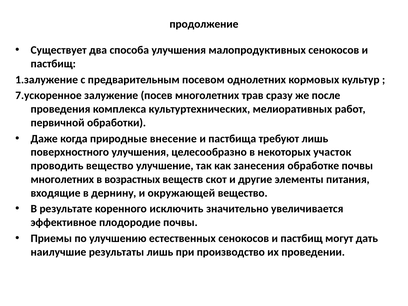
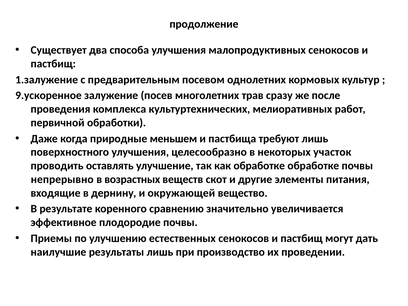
7.ускоренное: 7.ускоренное -> 9.ускоренное
внесение: внесение -> меньшем
проводить вещество: вещество -> оставлять
как занесения: занесения -> обработке
многолетних at (62, 179): многолетних -> непрерывно
исключить: исключить -> сравнению
